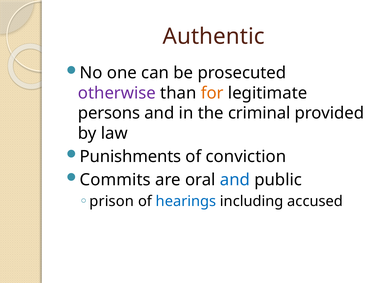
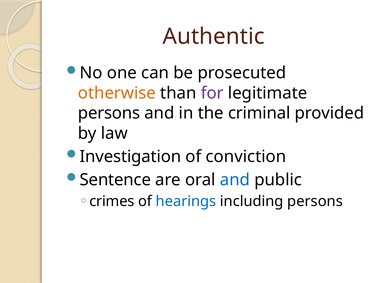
otherwise colour: purple -> orange
for colour: orange -> purple
Punishments: Punishments -> Investigation
Commits: Commits -> Sentence
prison: prison -> crimes
including accused: accused -> persons
